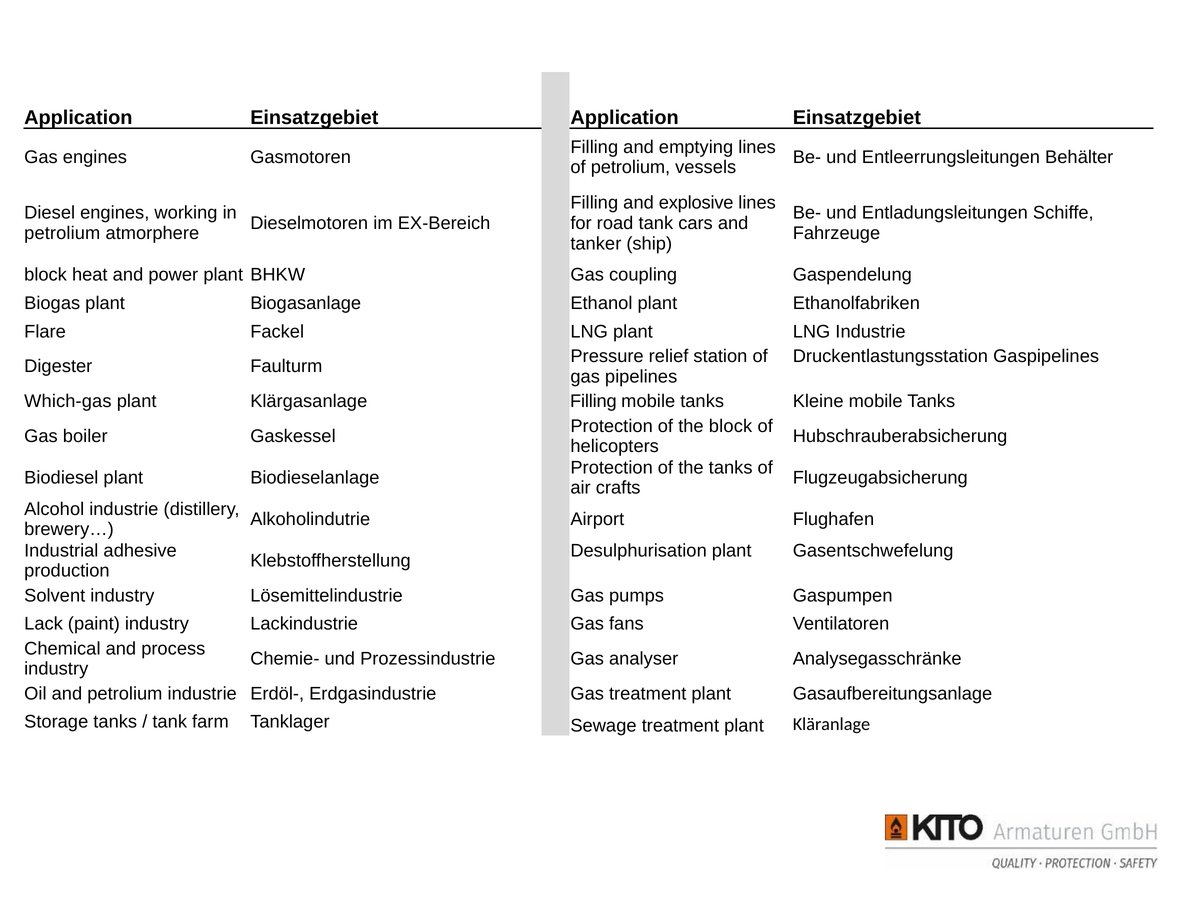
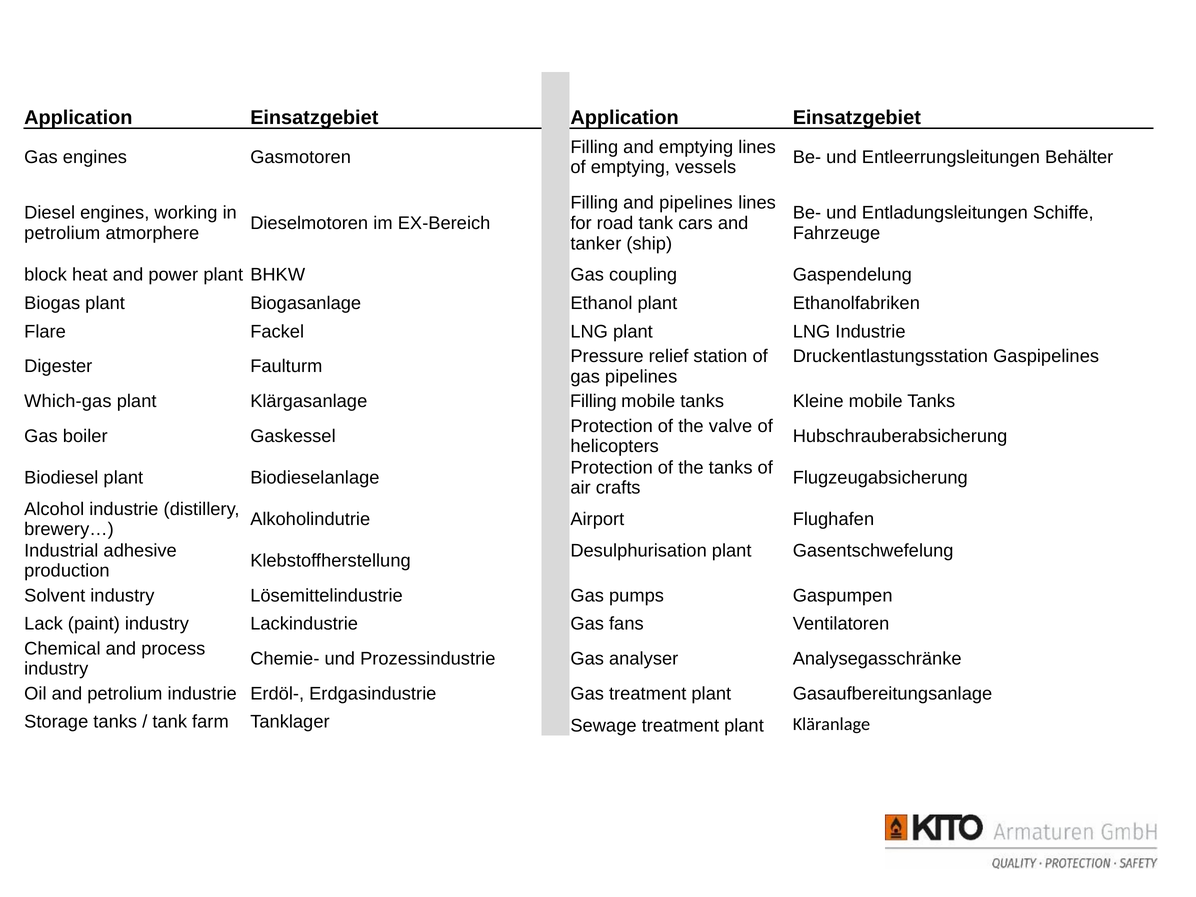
of petrolium: petrolium -> emptying
and explosive: explosive -> pipelines
the block: block -> valve
